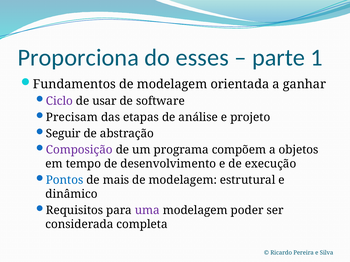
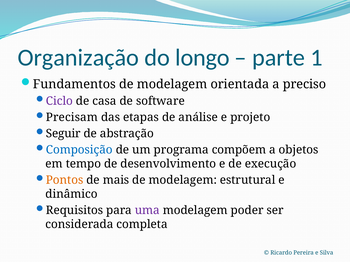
Proporciona: Proporciona -> Organização
esses: esses -> longo
ganhar: ganhar -> preciso
usar: usar -> casa
Composição colour: purple -> blue
Pontos colour: blue -> orange
